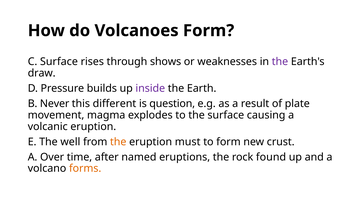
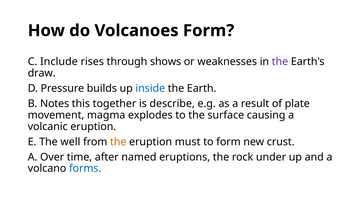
C Surface: Surface -> Include
inside colour: purple -> blue
Never: Never -> Notes
different: different -> together
question: question -> describe
found: found -> under
forms colour: orange -> blue
